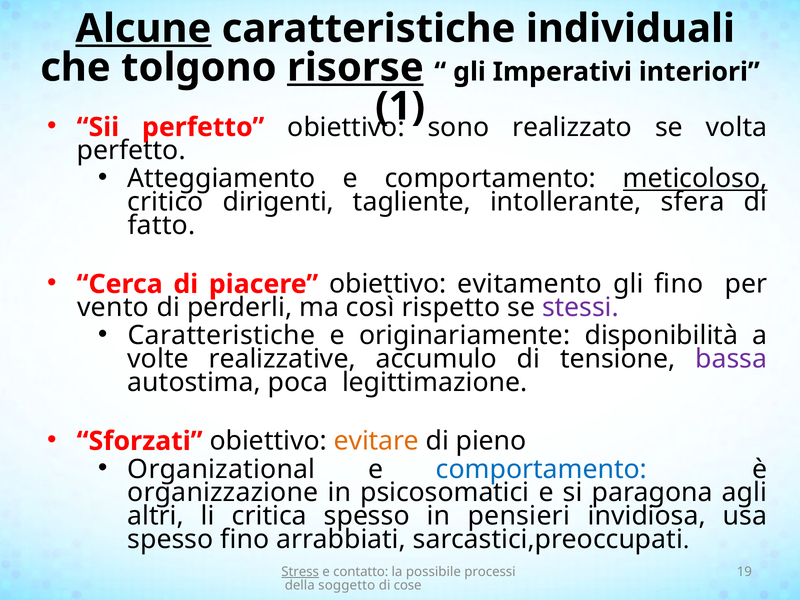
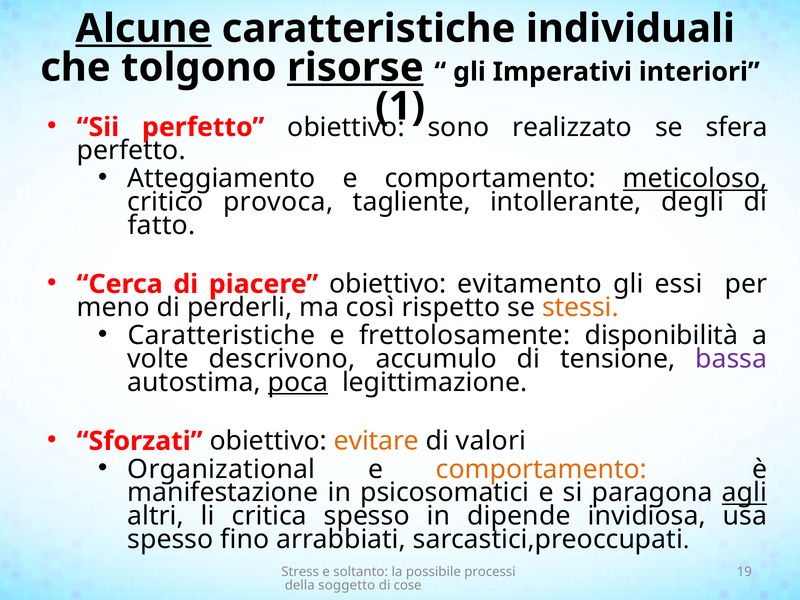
volta: volta -> sfera
dirigenti: dirigenti -> provoca
sfera: sfera -> degli
gli fino: fino -> essi
vento: vento -> meno
stessi colour: purple -> orange
originariamente: originariamente -> frettolosamente
realizzative: realizzative -> descrivono
poca underline: none -> present
pieno: pieno -> valori
comportamento at (541, 469) colour: blue -> orange
organizzazione: organizzazione -> manifestazione
agli underline: none -> present
pensieri: pensieri -> dipende
Stress underline: present -> none
contatto: contatto -> soltanto
